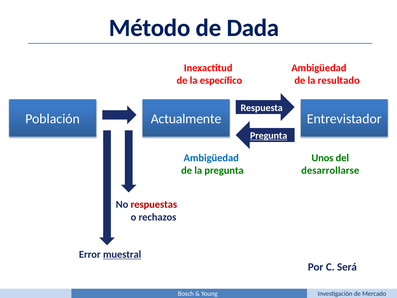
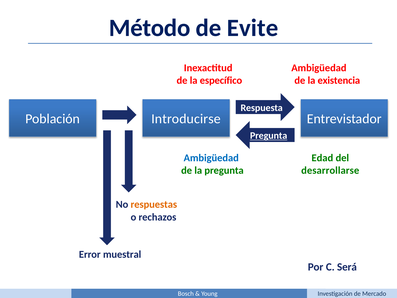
Dada: Dada -> Evite
resultado: resultado -> existencia
Actualmente: Actualmente -> Introducirse
Unos: Unos -> Edad
respuestas colour: red -> orange
muestral underline: present -> none
